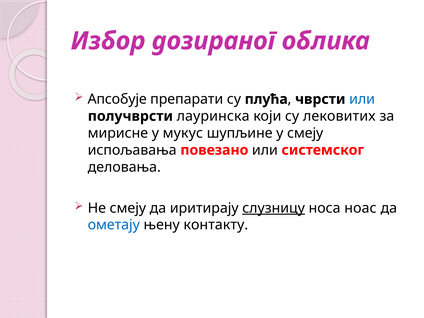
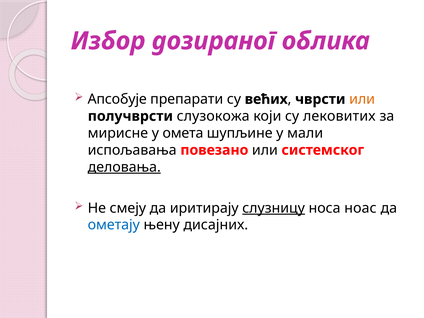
плућа: плућа -> већих
или at (362, 99) colour: blue -> orange
лауринска: лауринска -> слузокожа
мукус: мукус -> омета
у смеју: смеју -> мали
деловања underline: none -> present
контакту: контакту -> дисајних
